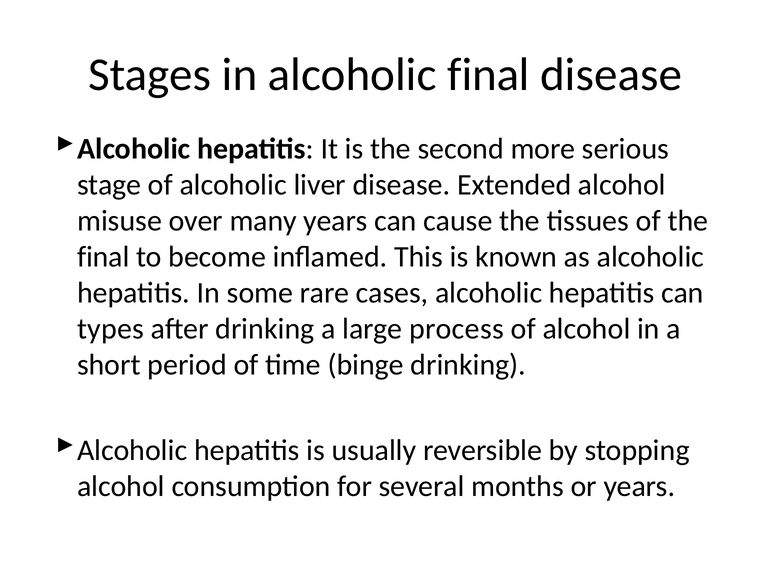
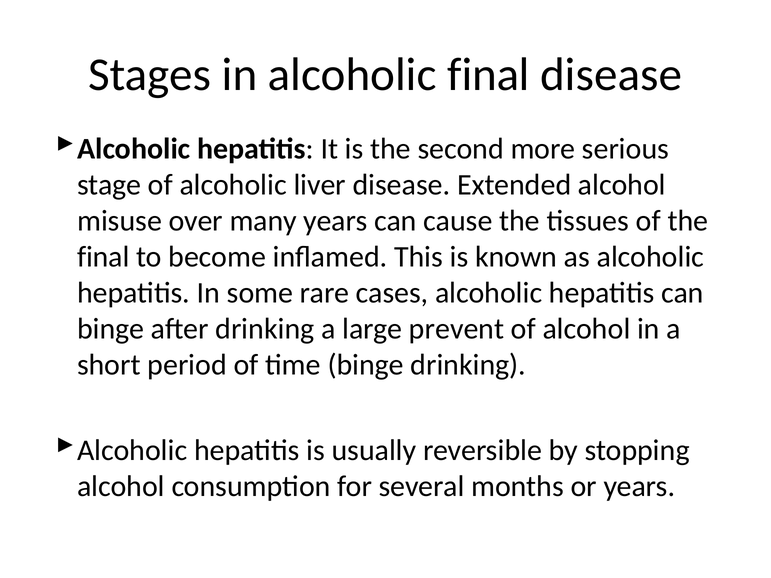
types at (111, 329): types -> binge
process: process -> prevent
